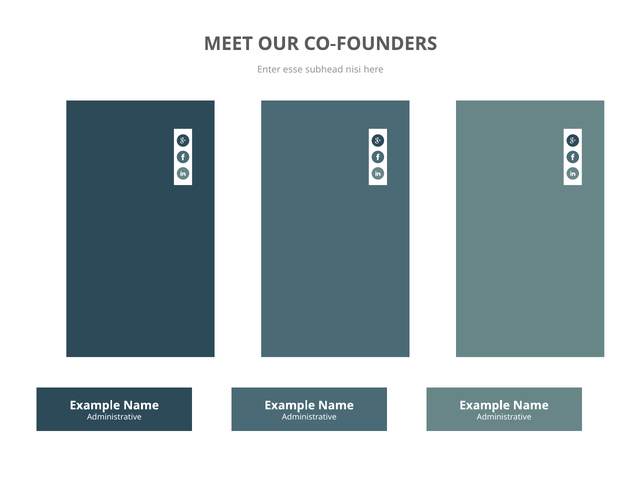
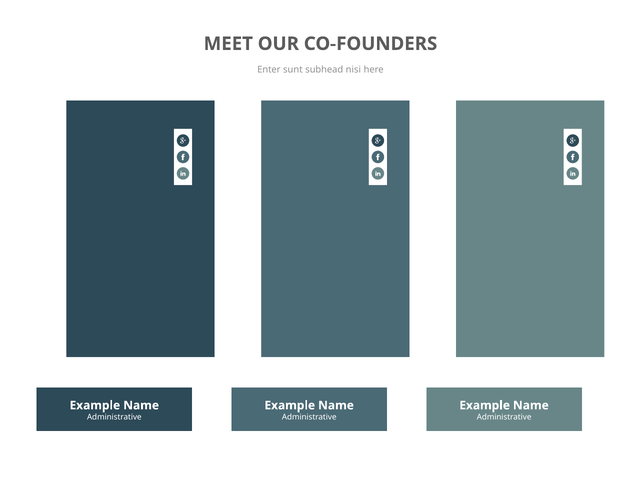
esse: esse -> sunt
